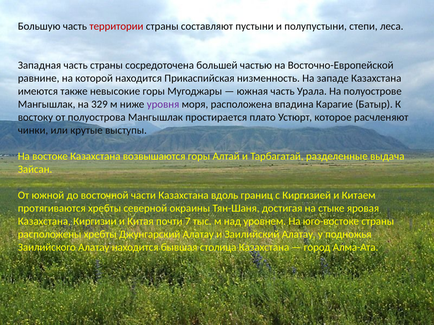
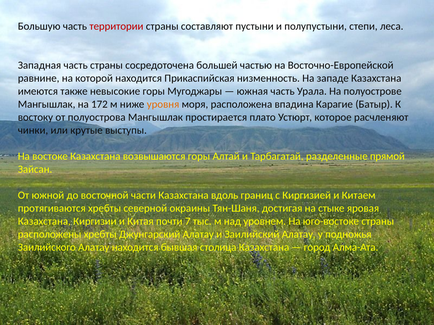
329: 329 -> 172
уровня colour: purple -> orange
выдача: выдача -> прямой
